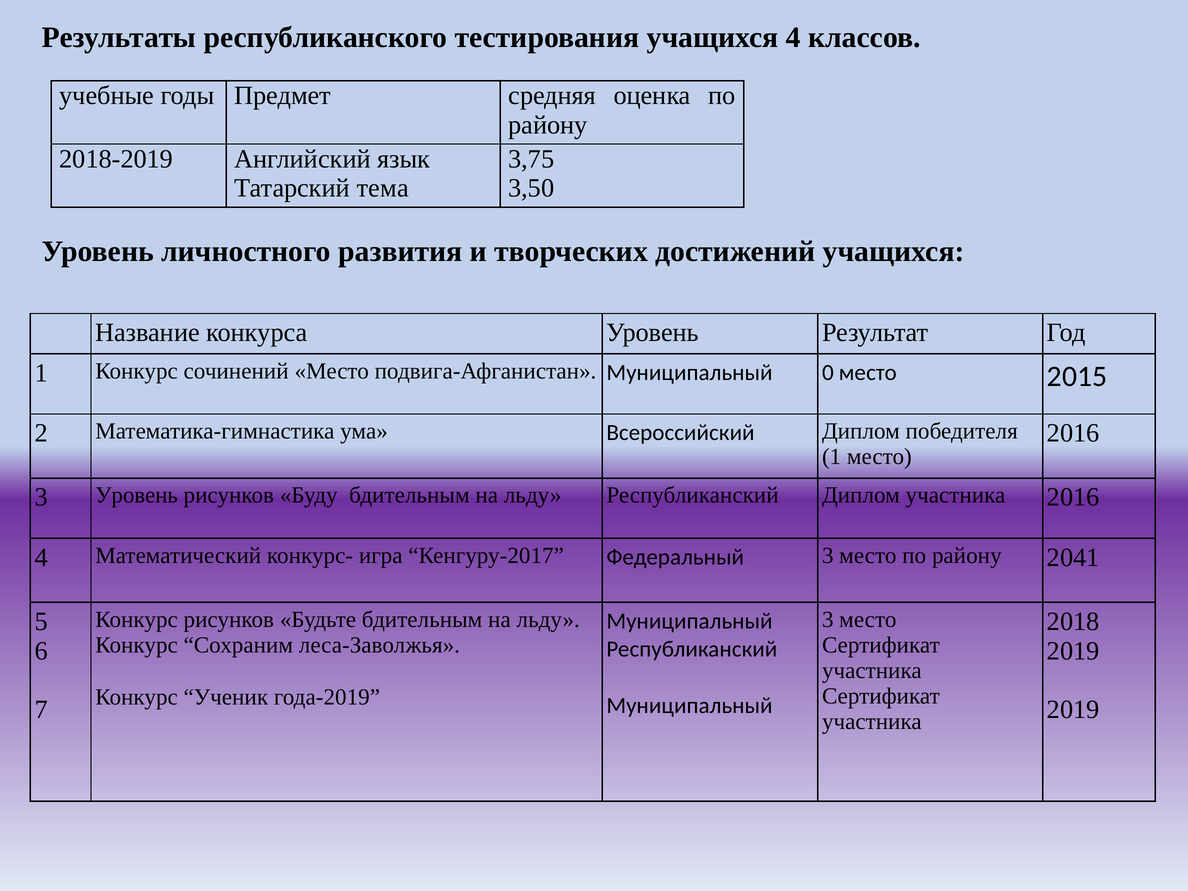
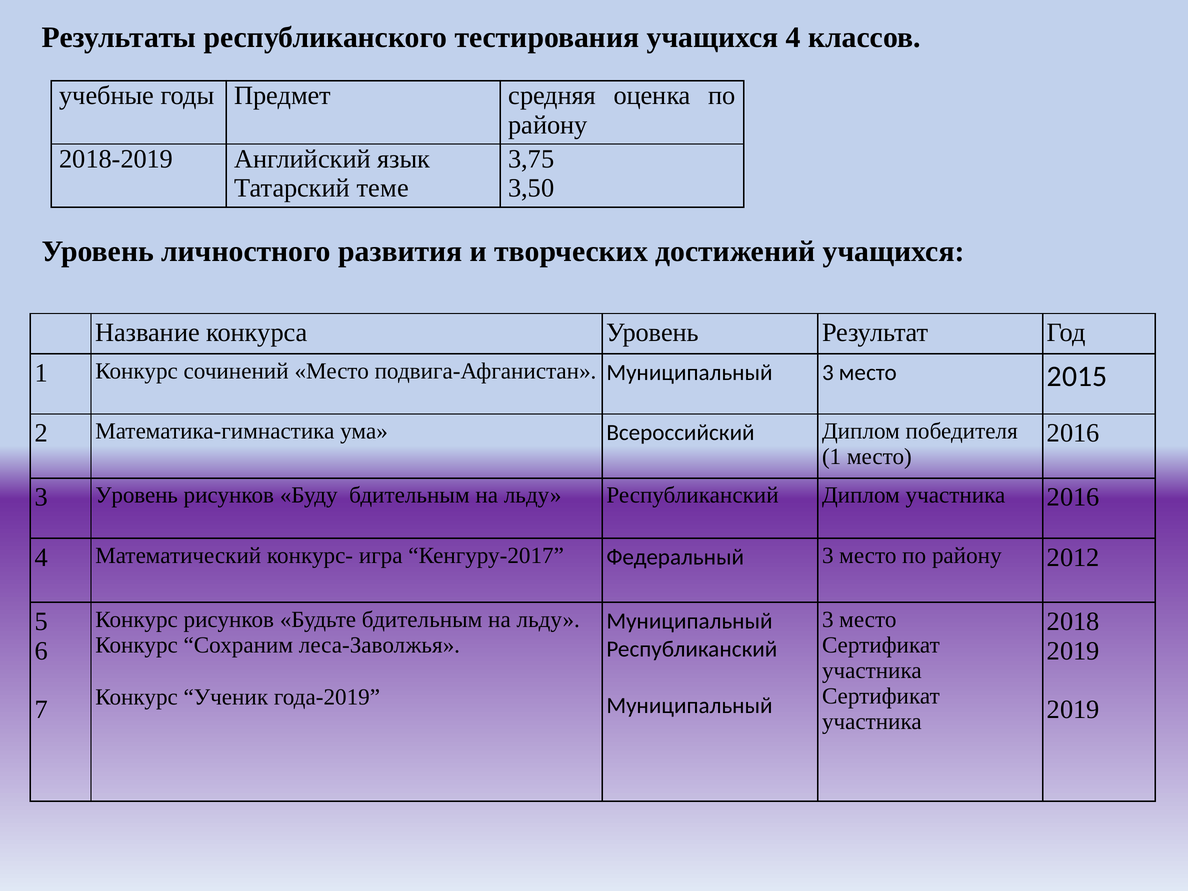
тема: тема -> теме
подвига-Афганистан Муниципальный 0: 0 -> 3
2041: 2041 -> 2012
